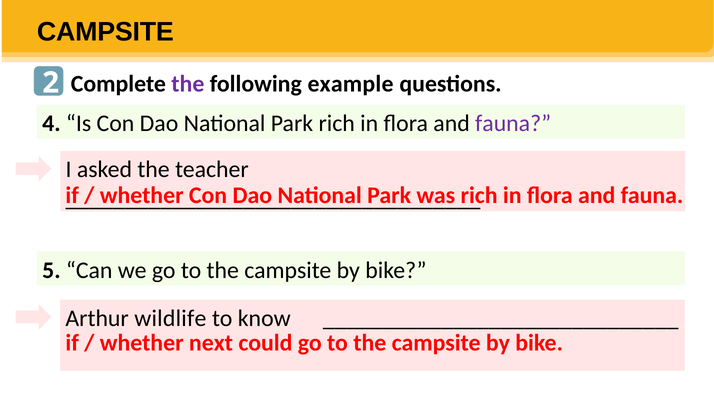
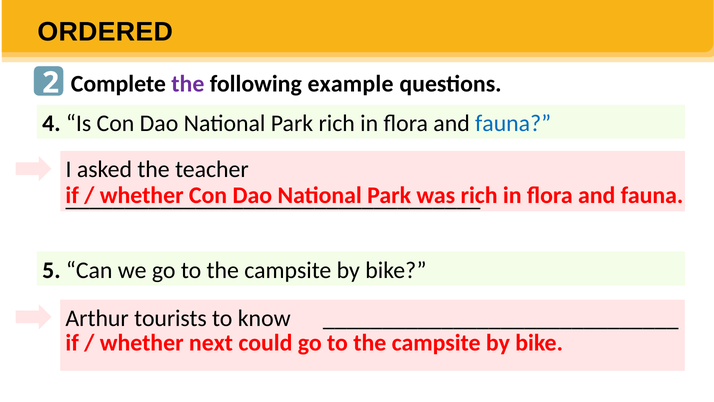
CAMPSITE at (105, 32): CAMPSITE -> ORDERED
fauna at (513, 123) colour: purple -> blue
wildlife: wildlife -> tourists
